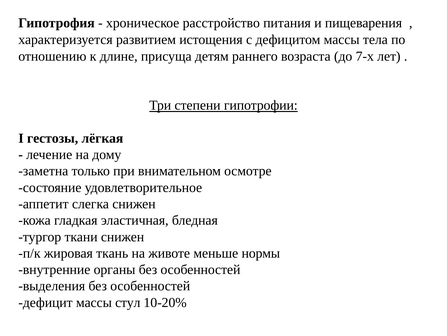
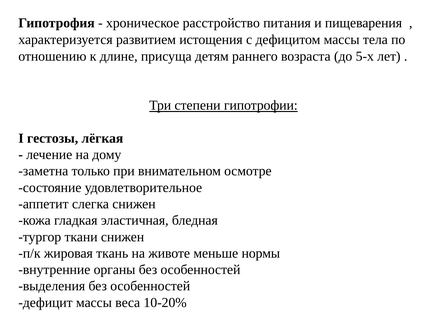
7-х: 7-х -> 5-х
стул: стул -> веса
